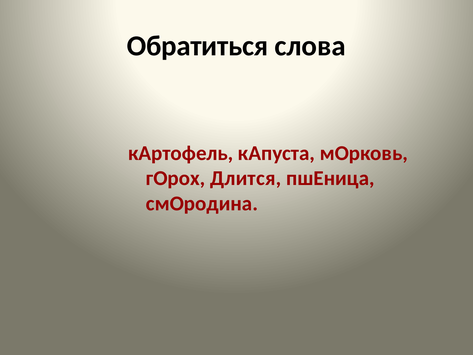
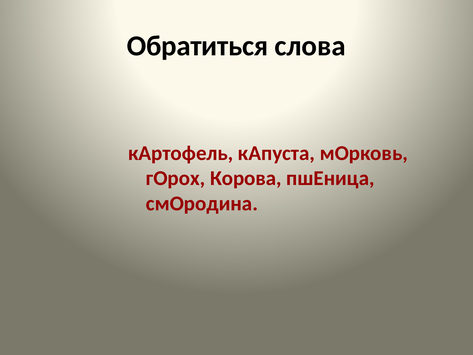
Длится: Длится -> Корова
